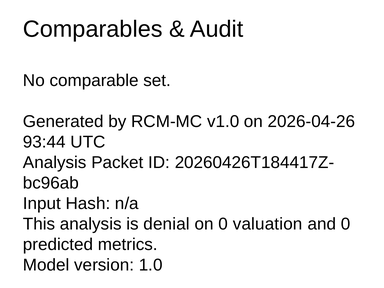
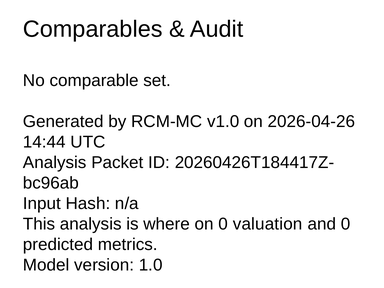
93:44: 93:44 -> 14:44
denial: denial -> where
